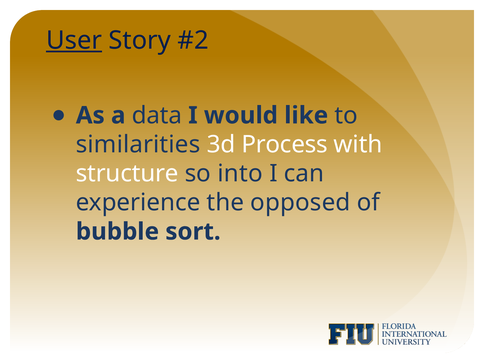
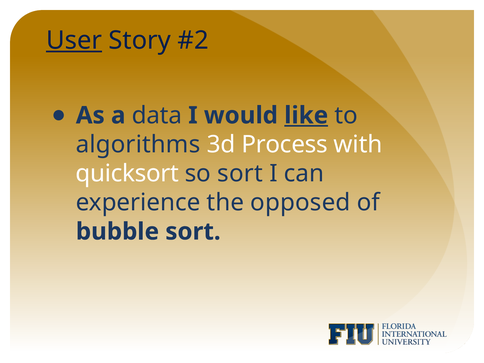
like underline: none -> present
similarities: similarities -> algorithms
structure: structure -> quicksort
so into: into -> sort
